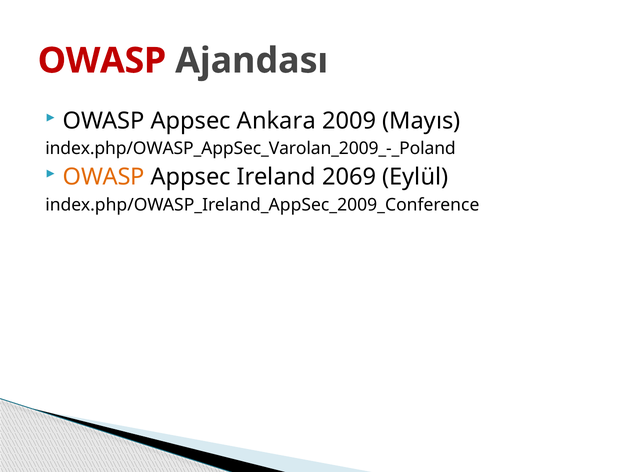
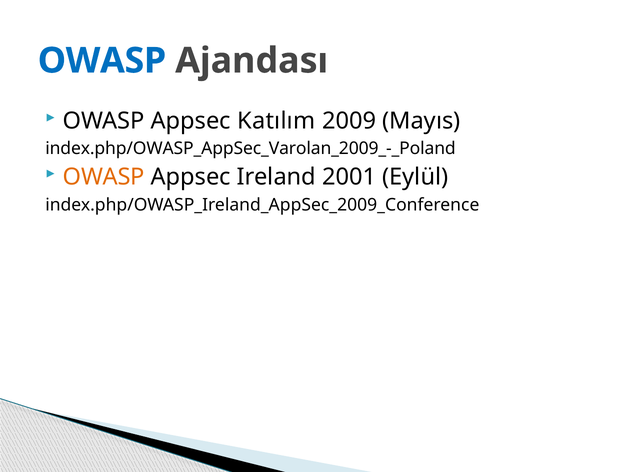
OWASP at (102, 61) colour: red -> blue
Ankara: Ankara -> Katılım
2069: 2069 -> 2001
